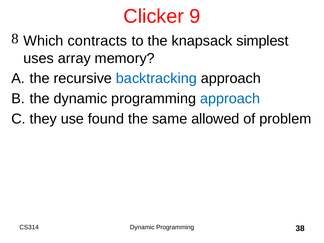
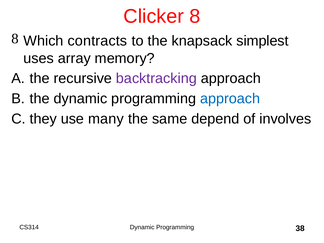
9: 9 -> 8
backtracking colour: blue -> purple
found: found -> many
allowed: allowed -> depend
problem: problem -> involves
